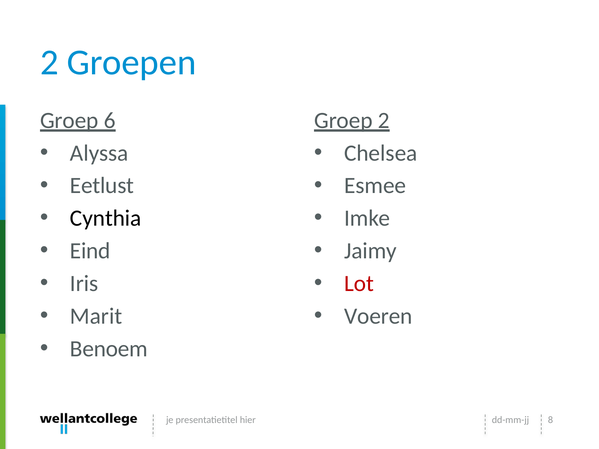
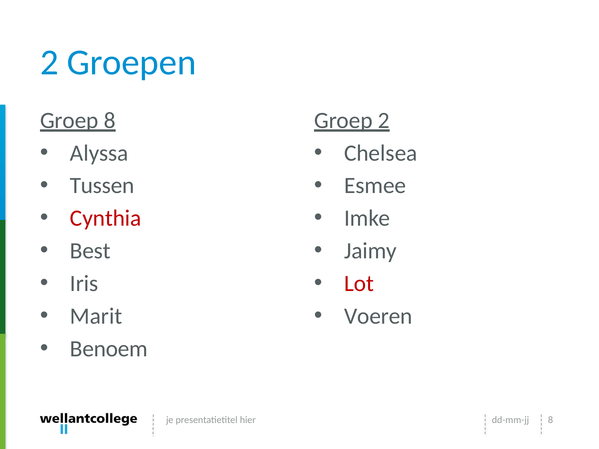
Groep 6: 6 -> 8
Eetlust: Eetlust -> Tussen
Cynthia colour: black -> red
Eind: Eind -> Best
